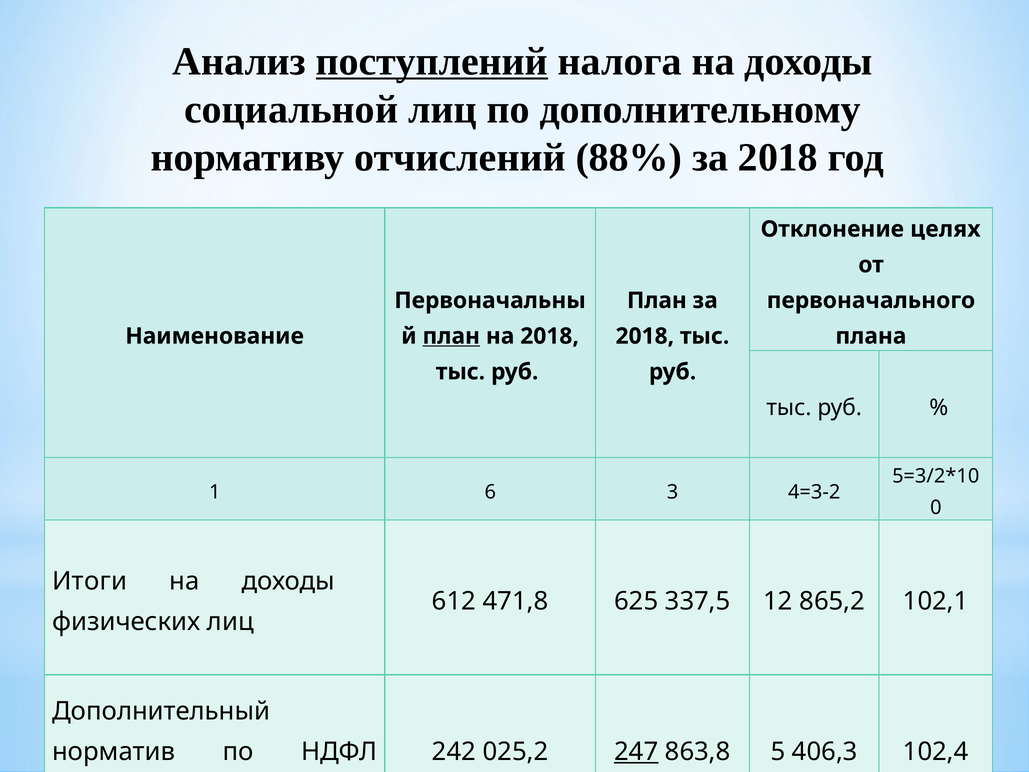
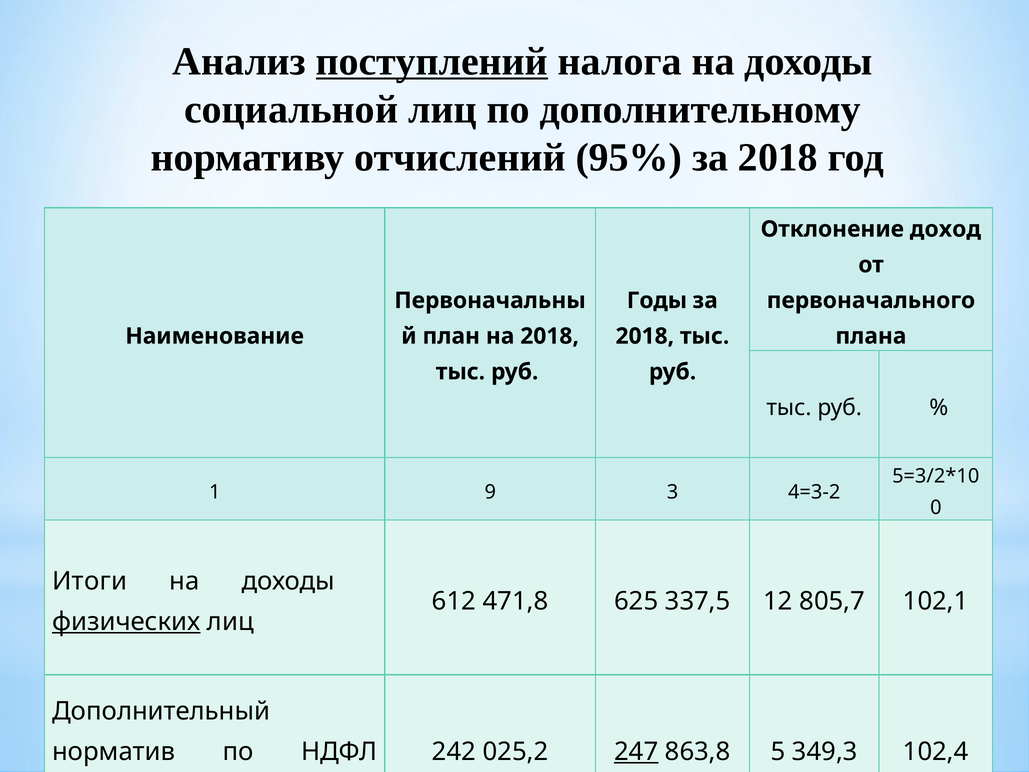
88%: 88% -> 95%
целях: целях -> доход
План at (657, 300): План -> Годы
план at (451, 336) underline: present -> none
6: 6 -> 9
865,2: 865,2 -> 805,7
физических underline: none -> present
406,3: 406,3 -> 349,3
